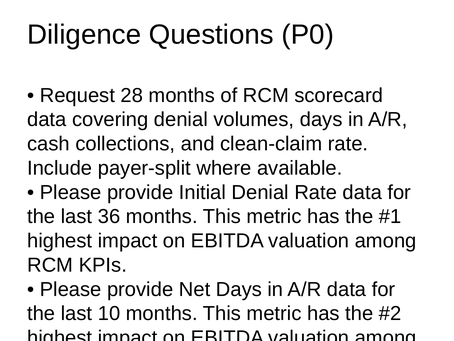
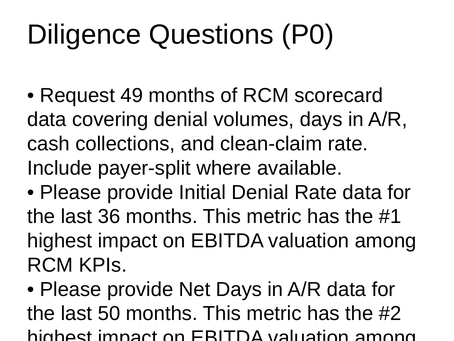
28: 28 -> 49
10: 10 -> 50
